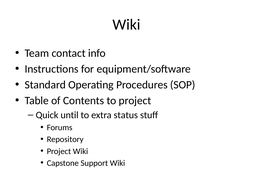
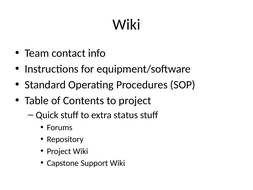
Quick until: until -> stuff
